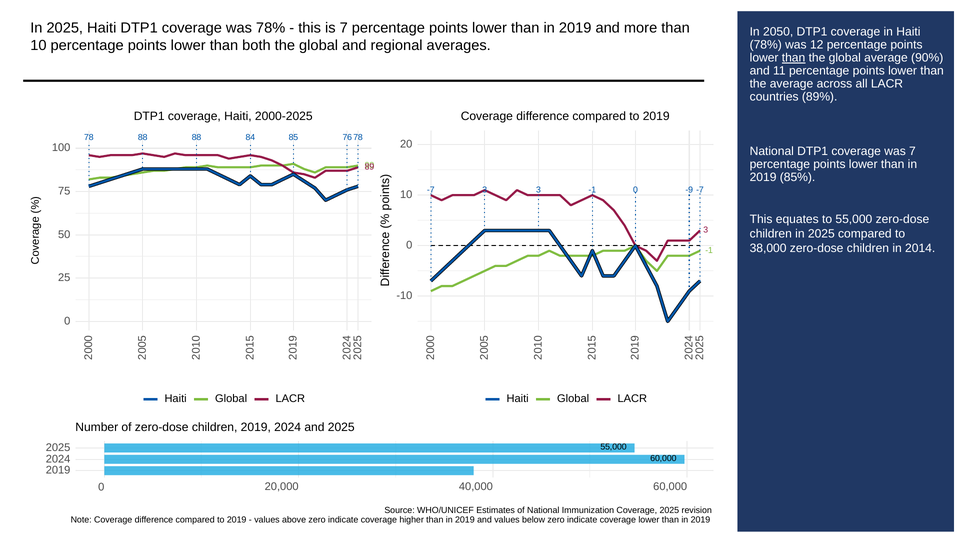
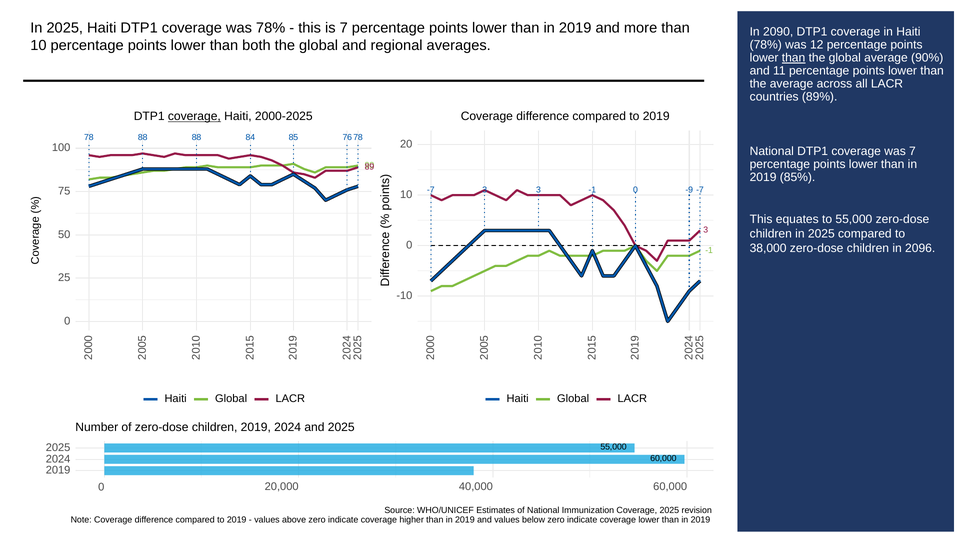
2050: 2050 -> 2090
coverage at (194, 117) underline: none -> present
2014: 2014 -> 2096
